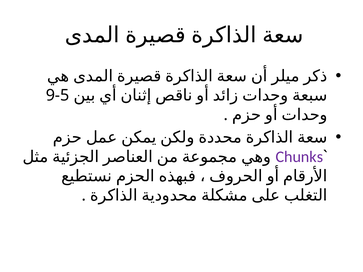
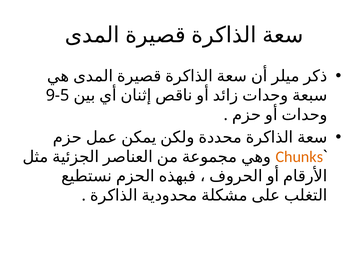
Chunks colour: purple -> orange
